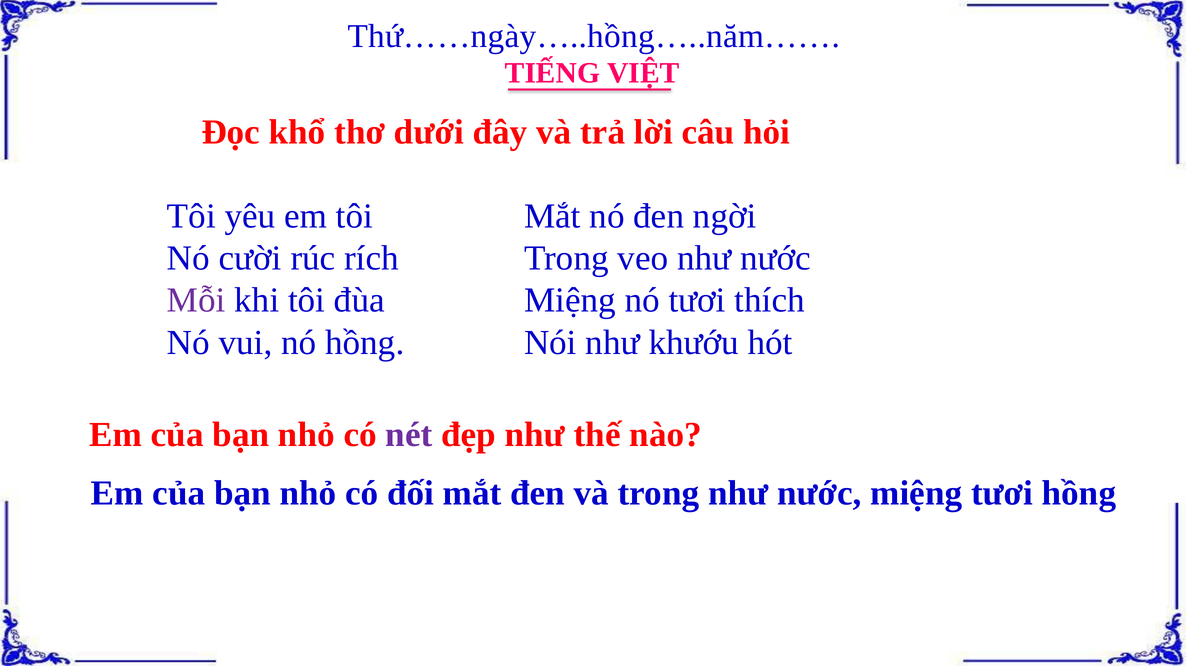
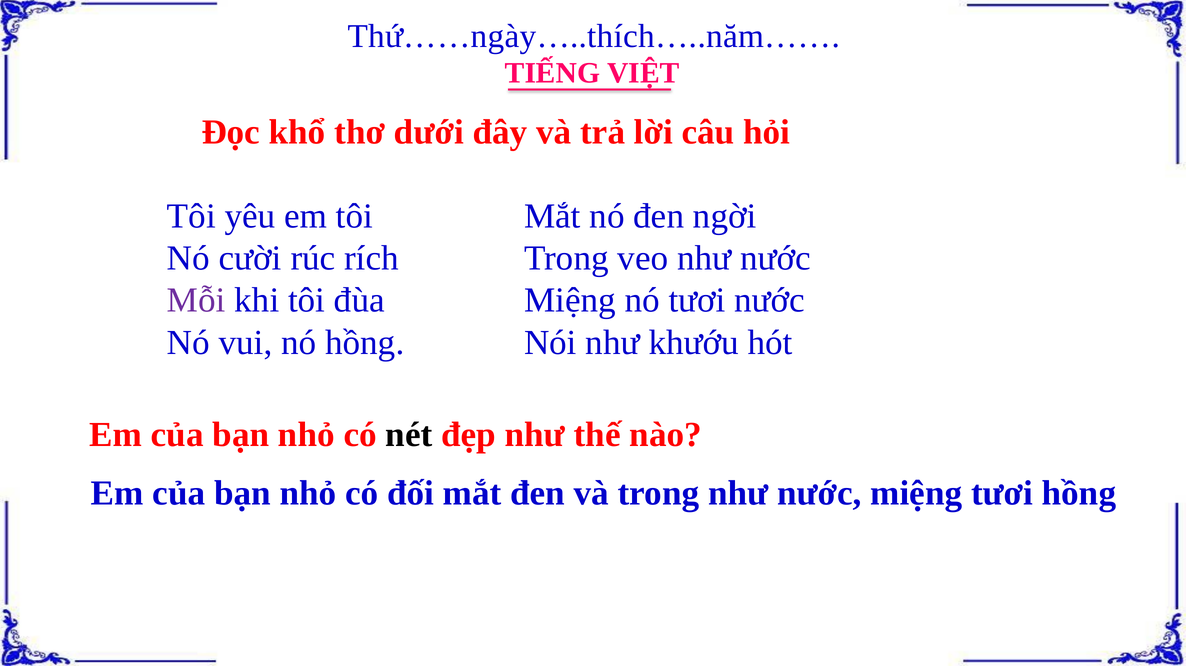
Thứ……ngày…..hồng…..năm……: Thứ……ngày…..hồng…..năm…… -> Thứ……ngày…..thích…..năm……
tươi thích: thích -> nước
nét colour: purple -> black
